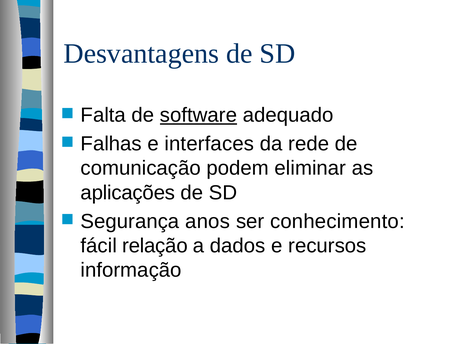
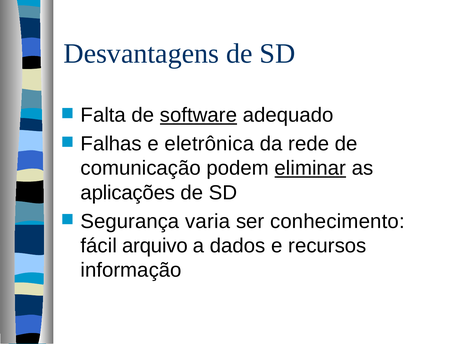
interfaces: interfaces -> eletrônica
eliminar underline: none -> present
anos: anos -> varia
relação: relação -> arquivo
